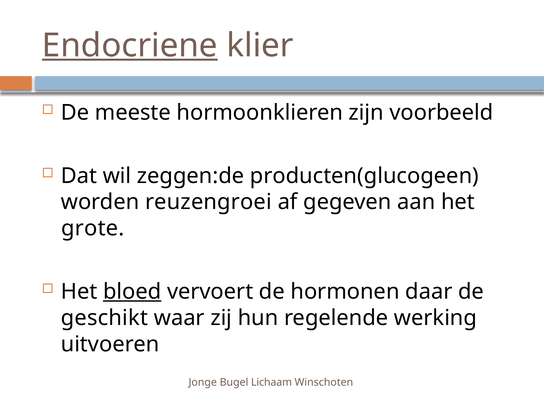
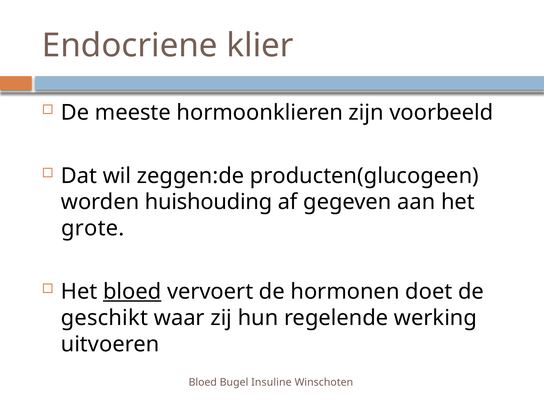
Endocriene underline: present -> none
reuzengroei: reuzengroei -> huishouding
daar: daar -> doet
Jonge at (203, 382): Jonge -> Bloed
Lichaam: Lichaam -> Insuline
